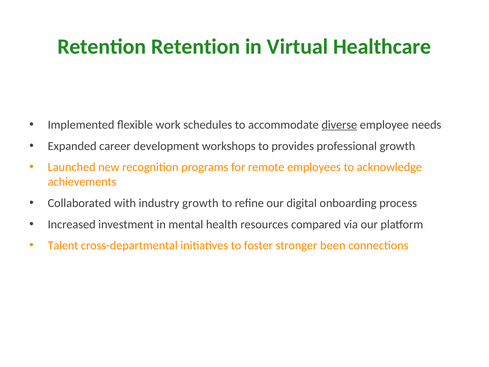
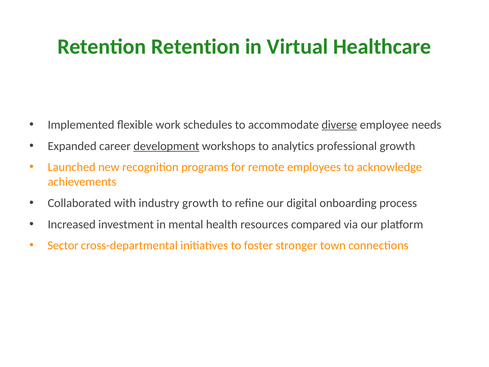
development underline: none -> present
provides: provides -> analytics
Talent: Talent -> Sector
been: been -> town
